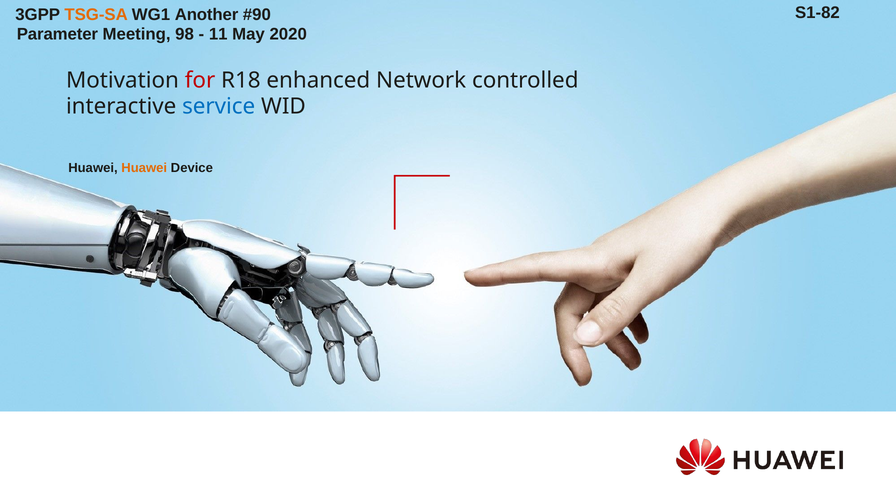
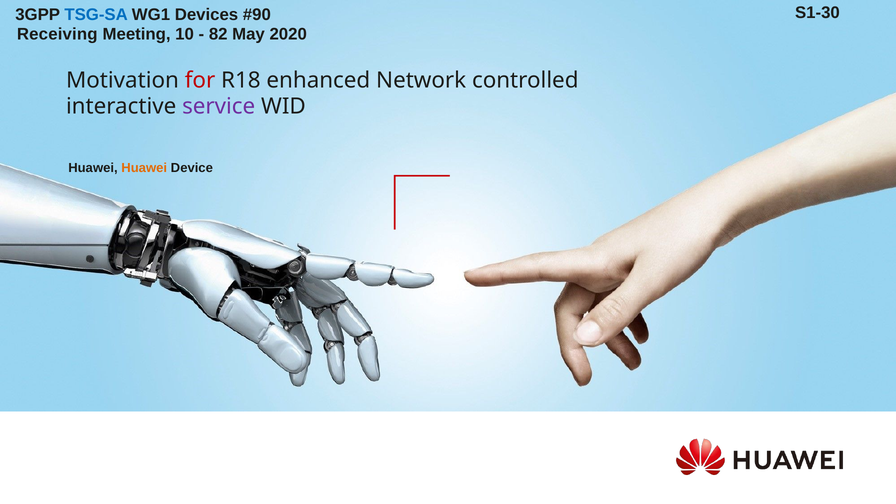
S1-82: S1-82 -> S1-30
TSG-SA colour: orange -> blue
Another: Another -> Devices
Parameter: Parameter -> Receiving
98: 98 -> 10
11: 11 -> 82
service colour: blue -> purple
